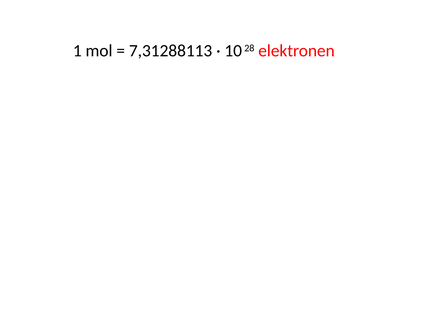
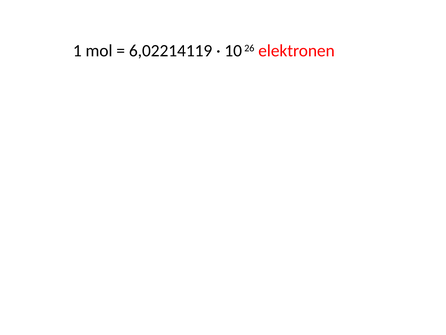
7,31288113: 7,31288113 -> 6,02214119
28: 28 -> 26
